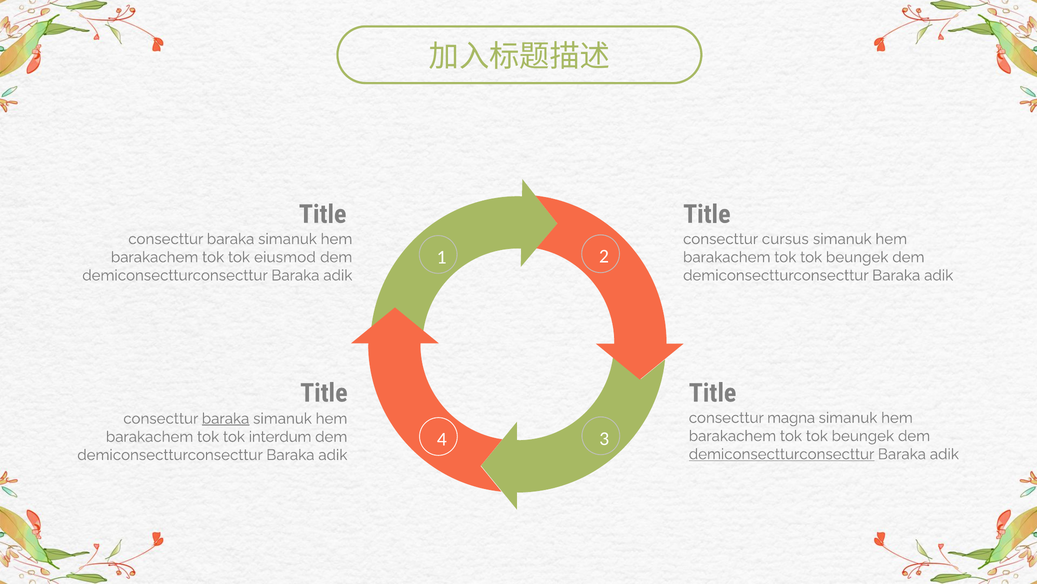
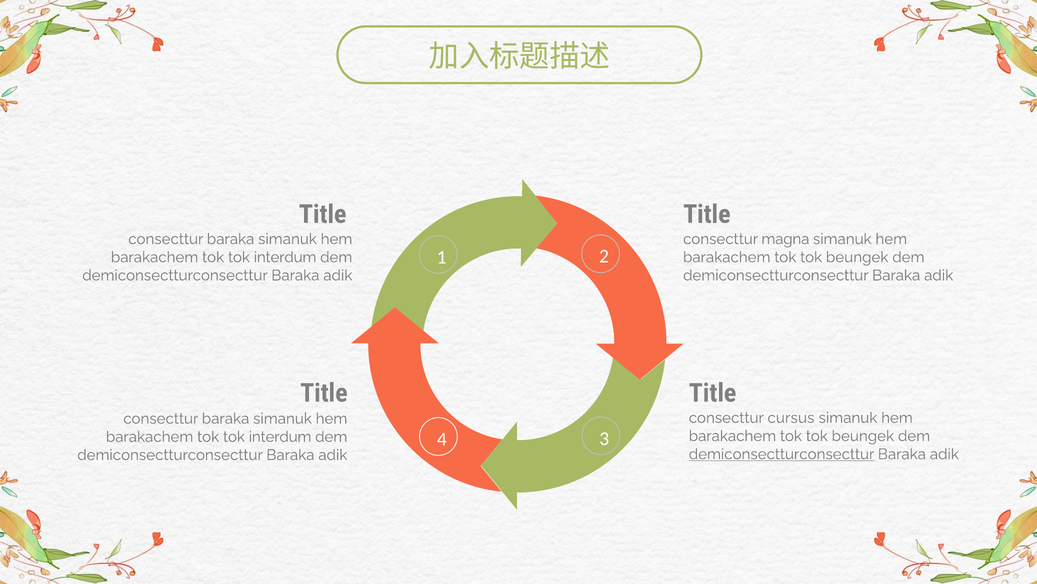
cursus: cursus -> magna
eiusmod at (285, 257): eiusmod -> interdum
magna: magna -> cursus
baraka at (226, 418) underline: present -> none
